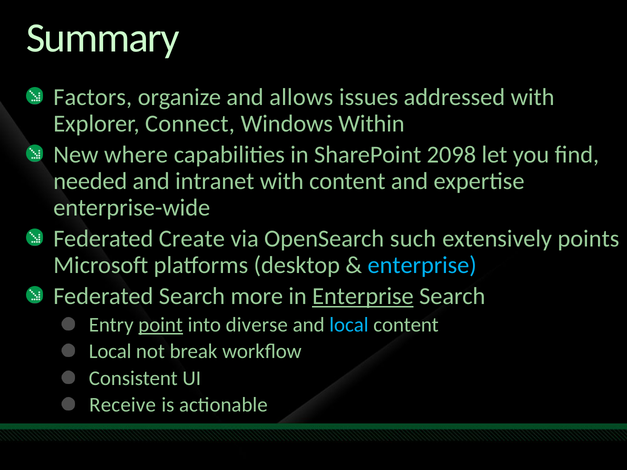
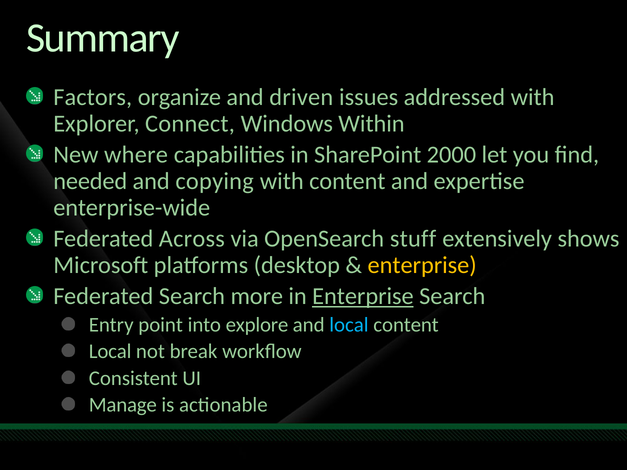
allows: allows -> driven
2098: 2098 -> 2000
intranet: intranet -> copying
Create: Create -> Across
such: such -> stuff
points: points -> shows
enterprise at (422, 265) colour: light blue -> yellow
point underline: present -> none
diverse: diverse -> explore
Receive: Receive -> Manage
